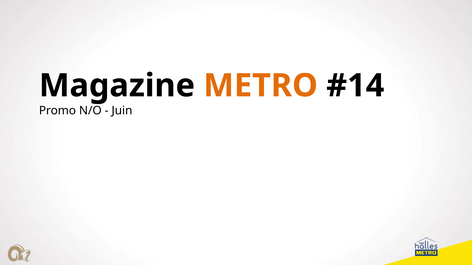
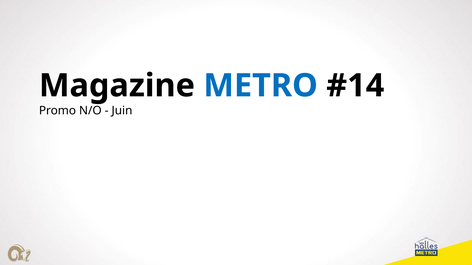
METRO colour: orange -> blue
